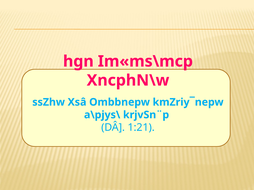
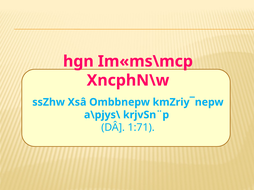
1:21: 1:21 -> 1:71
